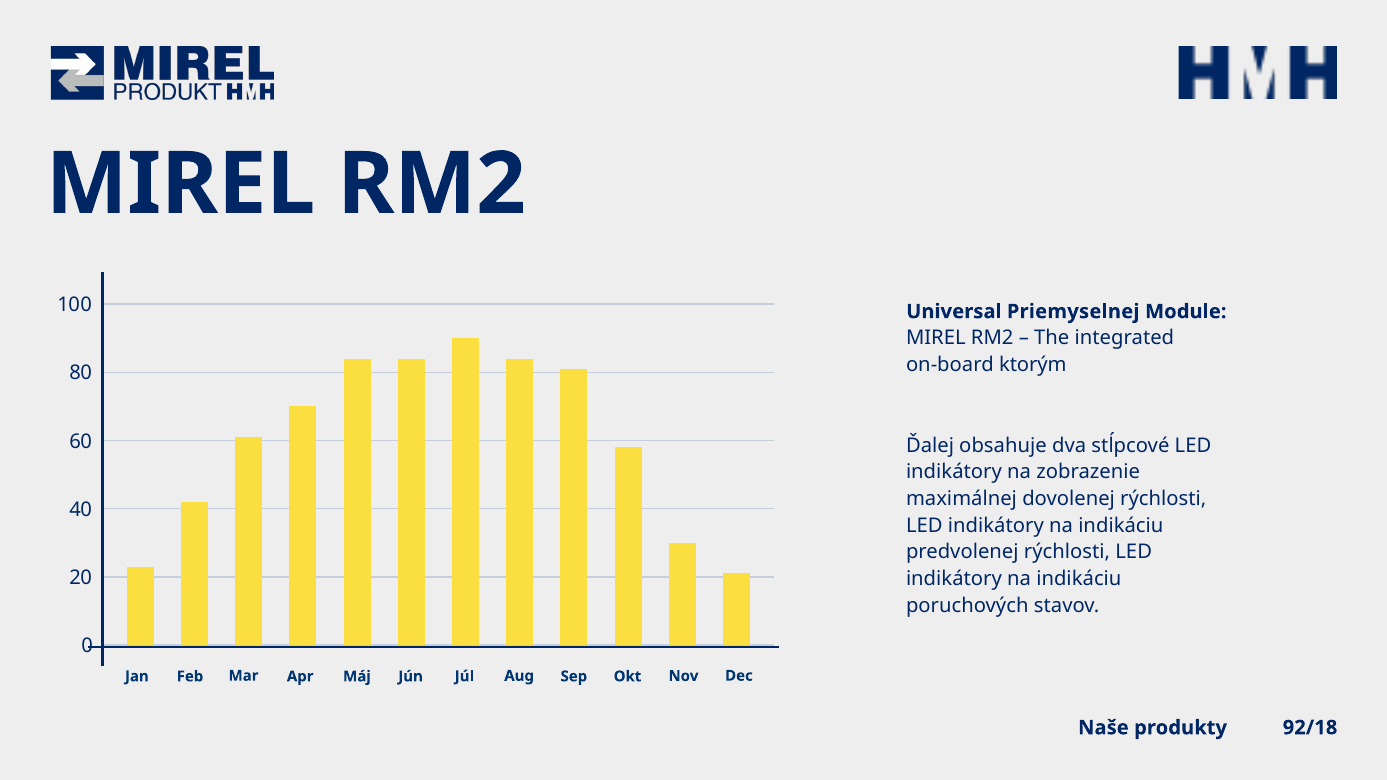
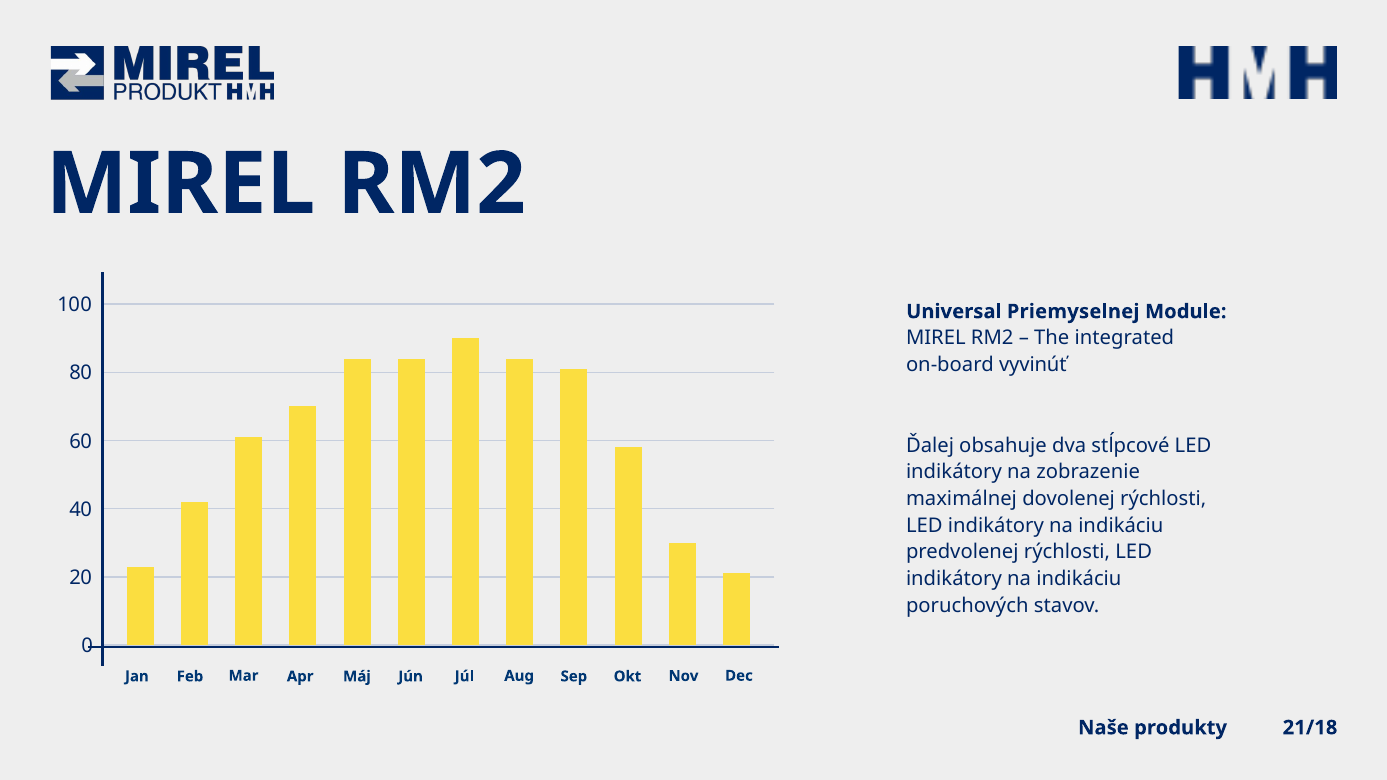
ktorým: ktorým -> vyvinúť
92/18: 92/18 -> 21/18
